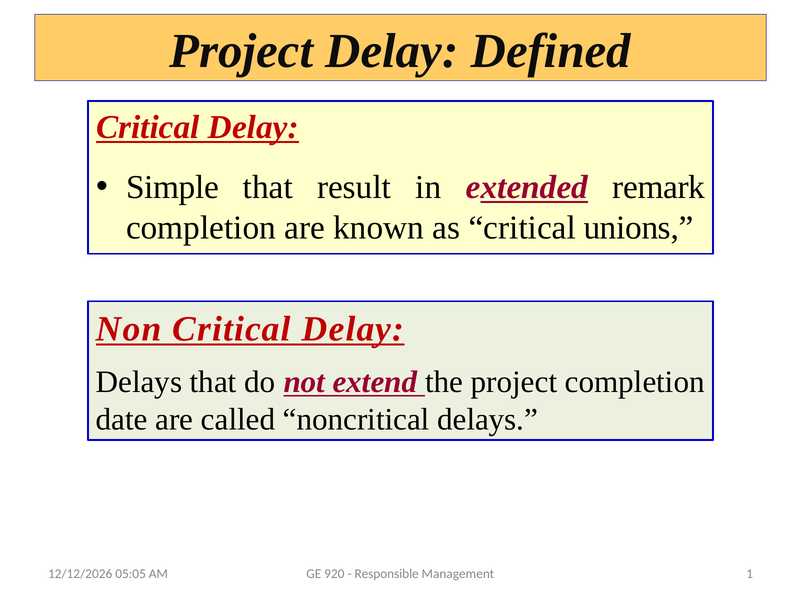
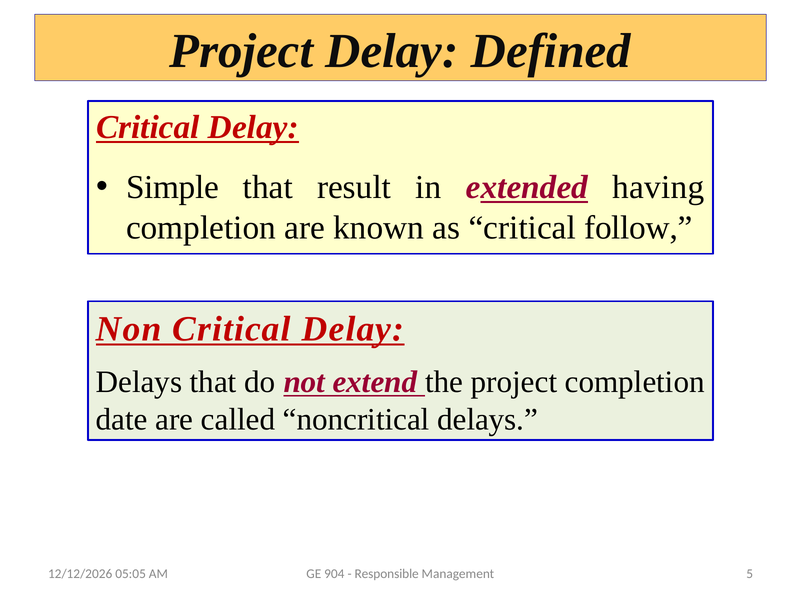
remark: remark -> having
unions: unions -> follow
920: 920 -> 904
1: 1 -> 5
